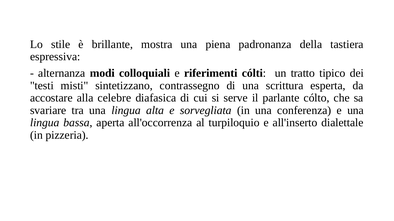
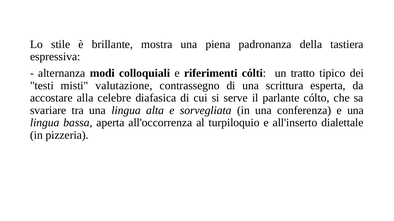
sintetizzano: sintetizzano -> valutazione
